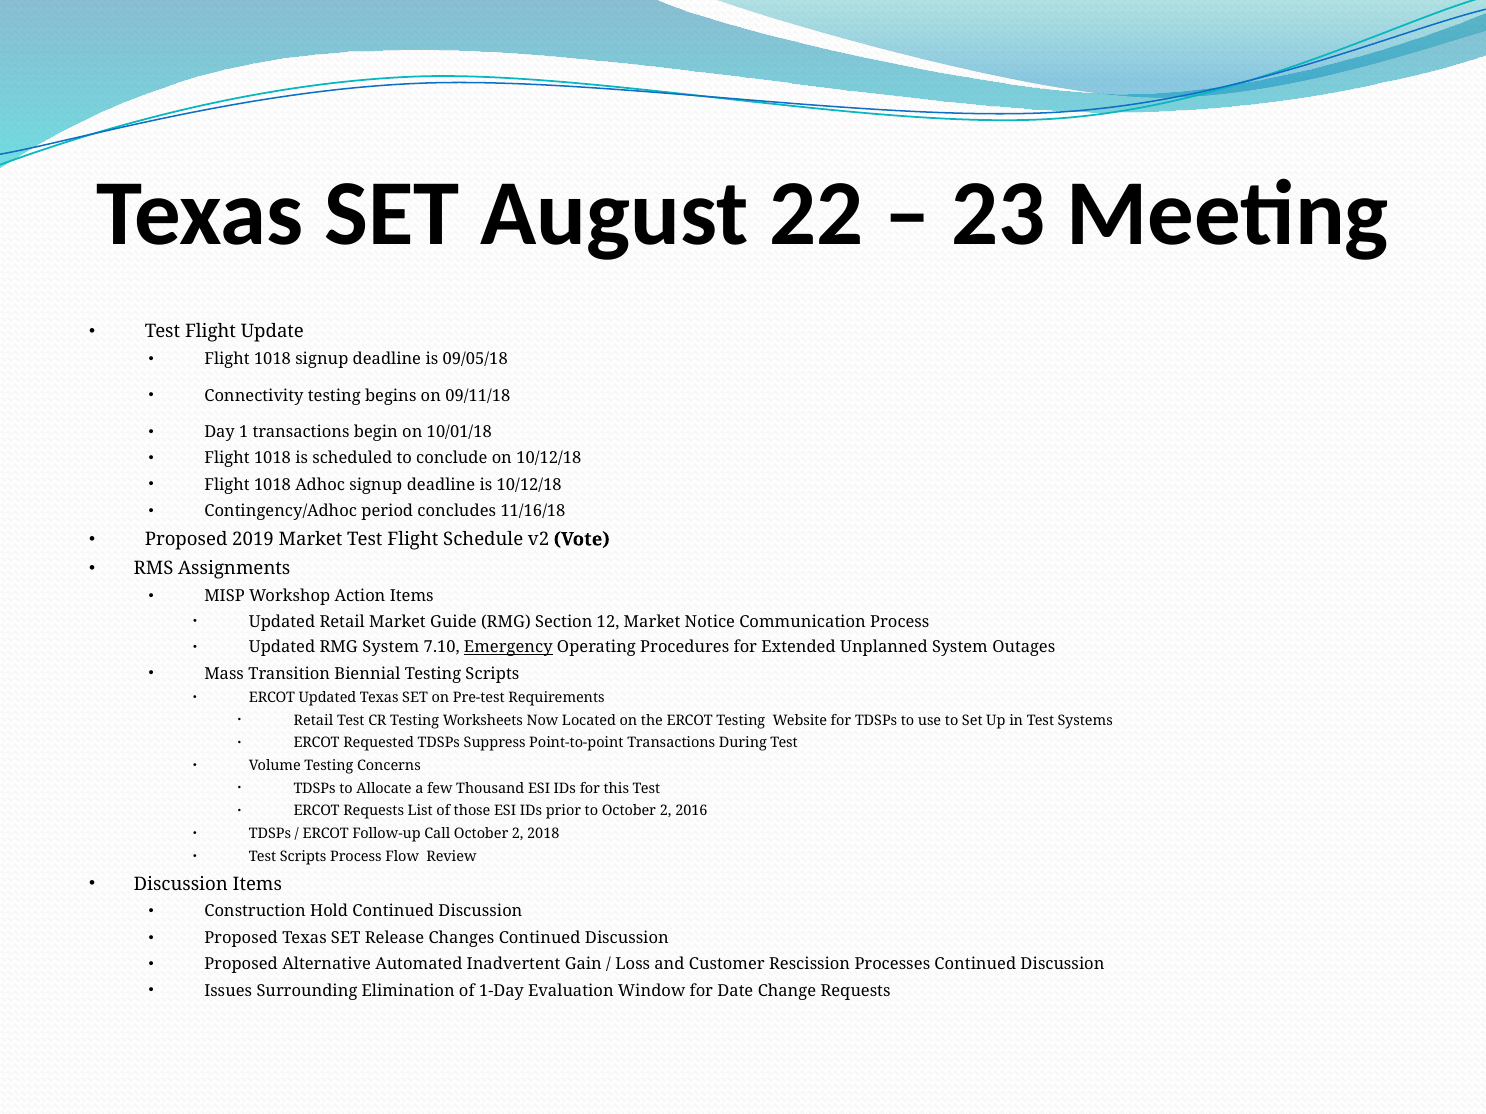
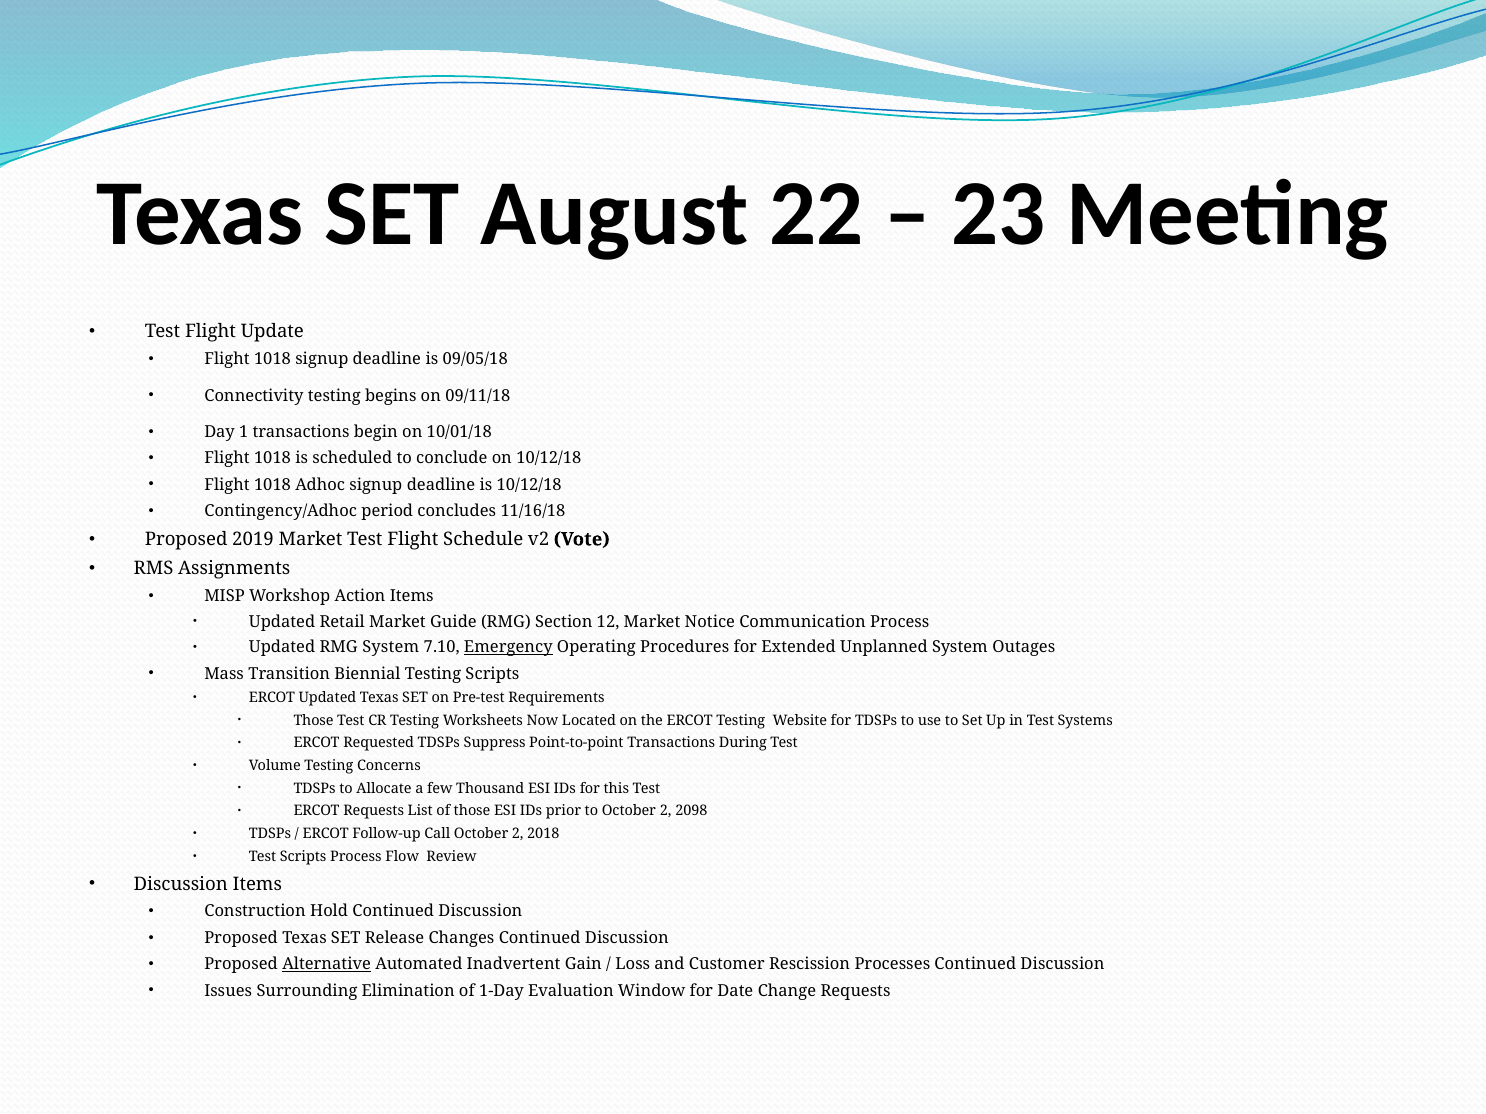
Retail at (313, 721): Retail -> Those
2016: 2016 -> 2098
Alternative underline: none -> present
